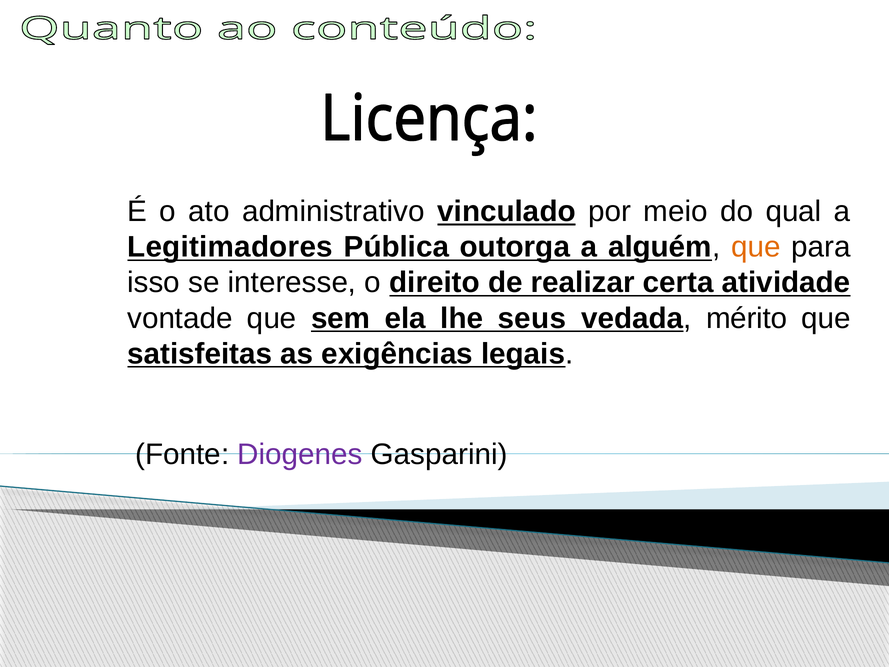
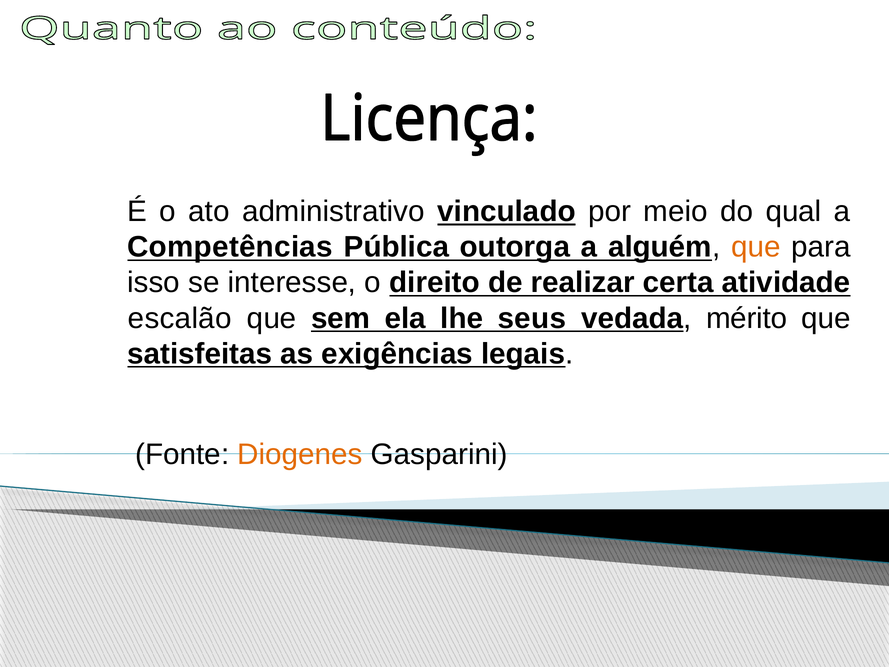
Legitimadores: Legitimadores -> Competências
vontade: vontade -> escalão
Diogenes colour: purple -> orange
